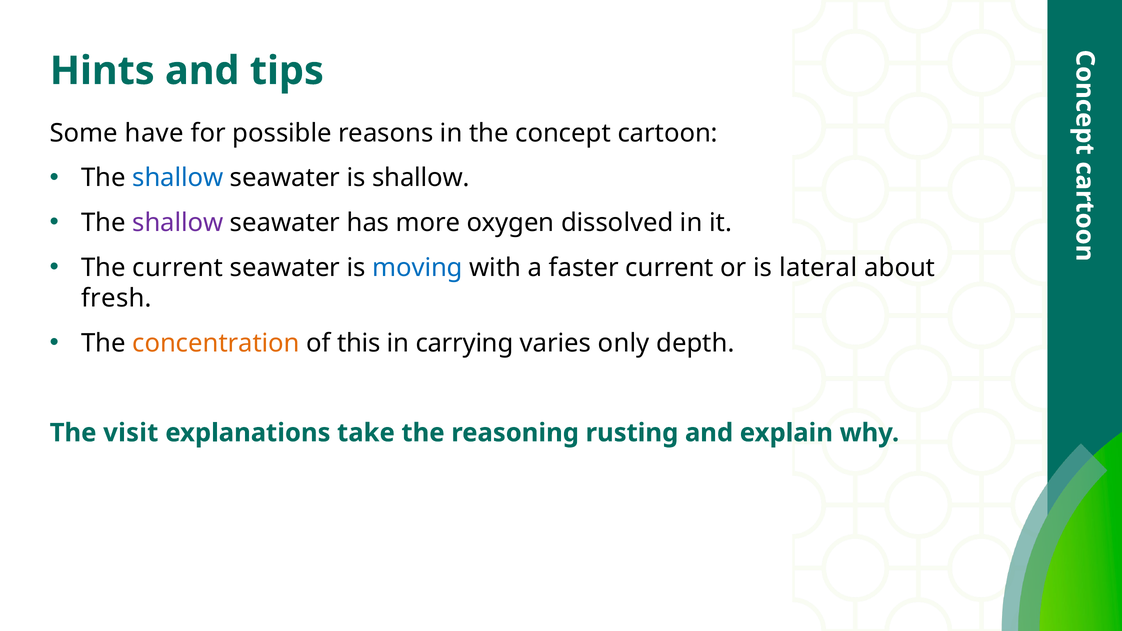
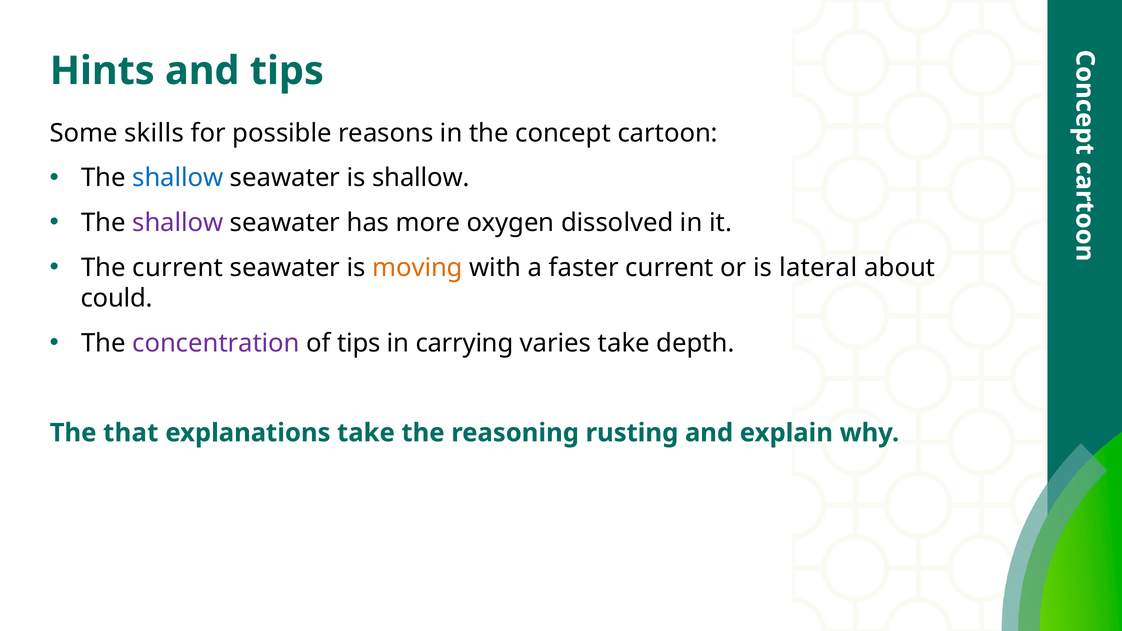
have: have -> skills
moving colour: blue -> orange
fresh: fresh -> could
concentration colour: orange -> purple
of this: this -> tips
varies only: only -> take
visit: visit -> that
